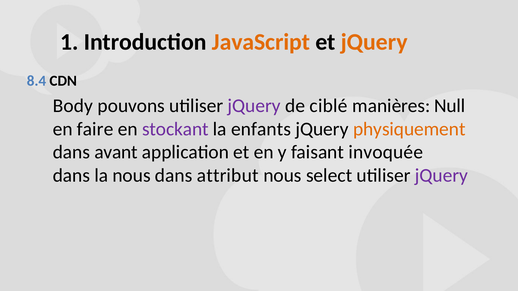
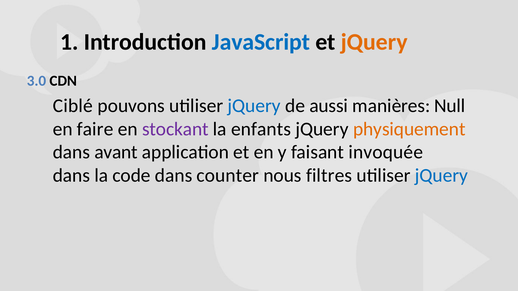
JavaScript colour: orange -> blue
8.4: 8.4 -> 3.0
Body: Body -> Ciblé
jQuery at (254, 106) colour: purple -> blue
ciblé: ciblé -> aussi
la nous: nous -> code
attribut: attribut -> counter
select: select -> filtres
jQuery at (441, 176) colour: purple -> blue
